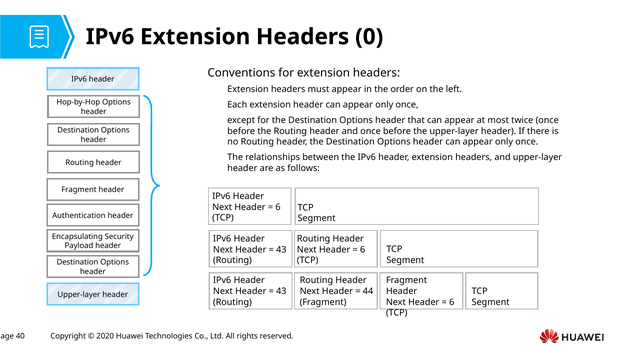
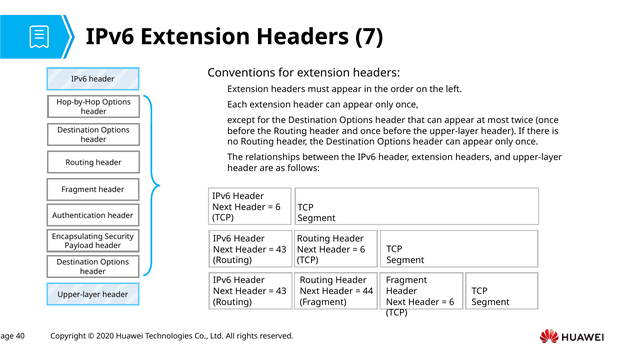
0: 0 -> 7
